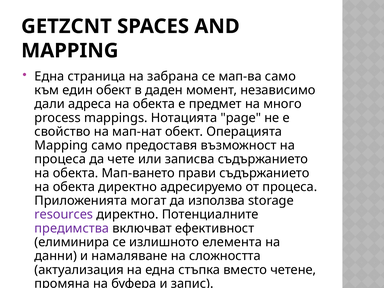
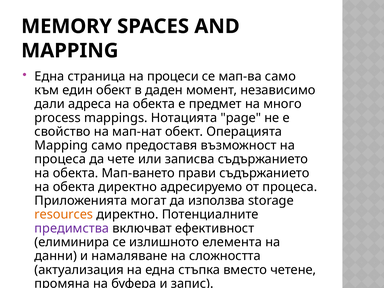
GETZCNT: GETZCNT -> MEMORY
забрана: забрана -> процеси
resources colour: purple -> orange
